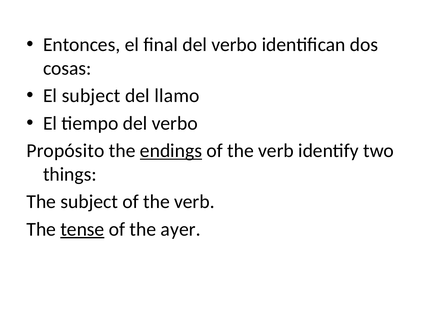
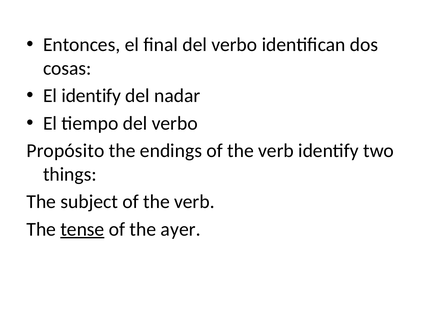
El subject: subject -> identify
llamo: llamo -> nadar
endings underline: present -> none
